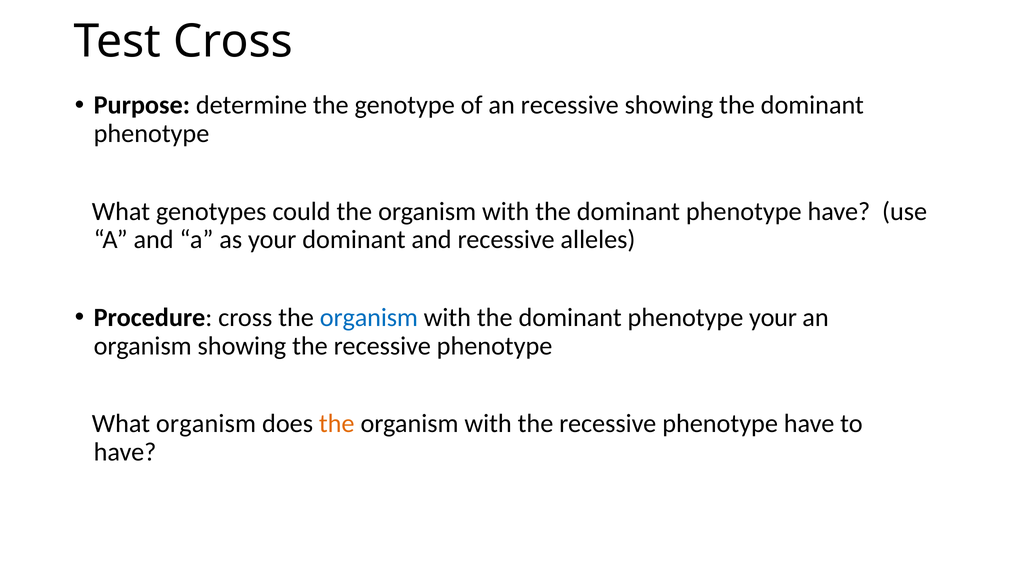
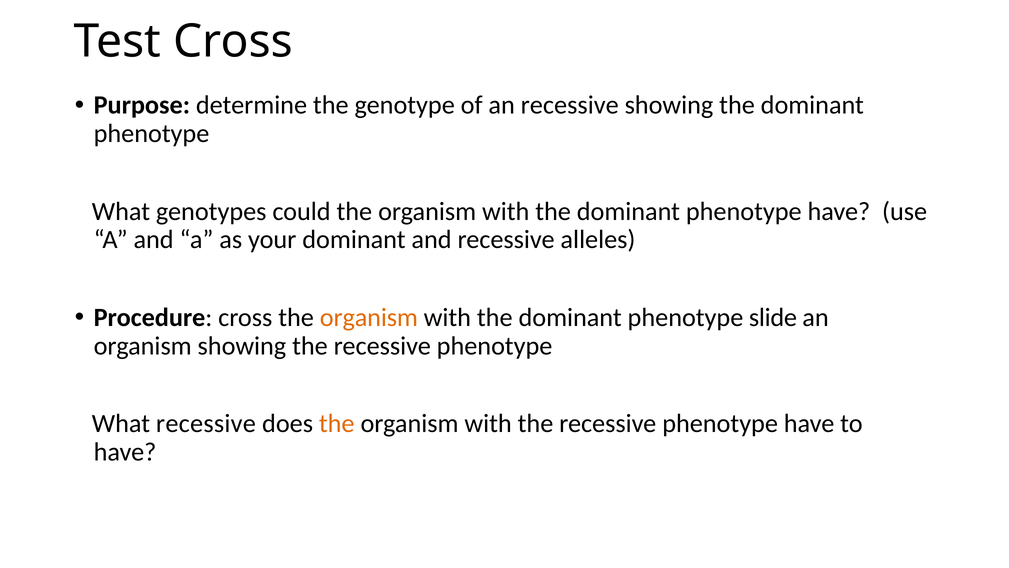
organism at (369, 317) colour: blue -> orange
phenotype your: your -> slide
What organism: organism -> recessive
